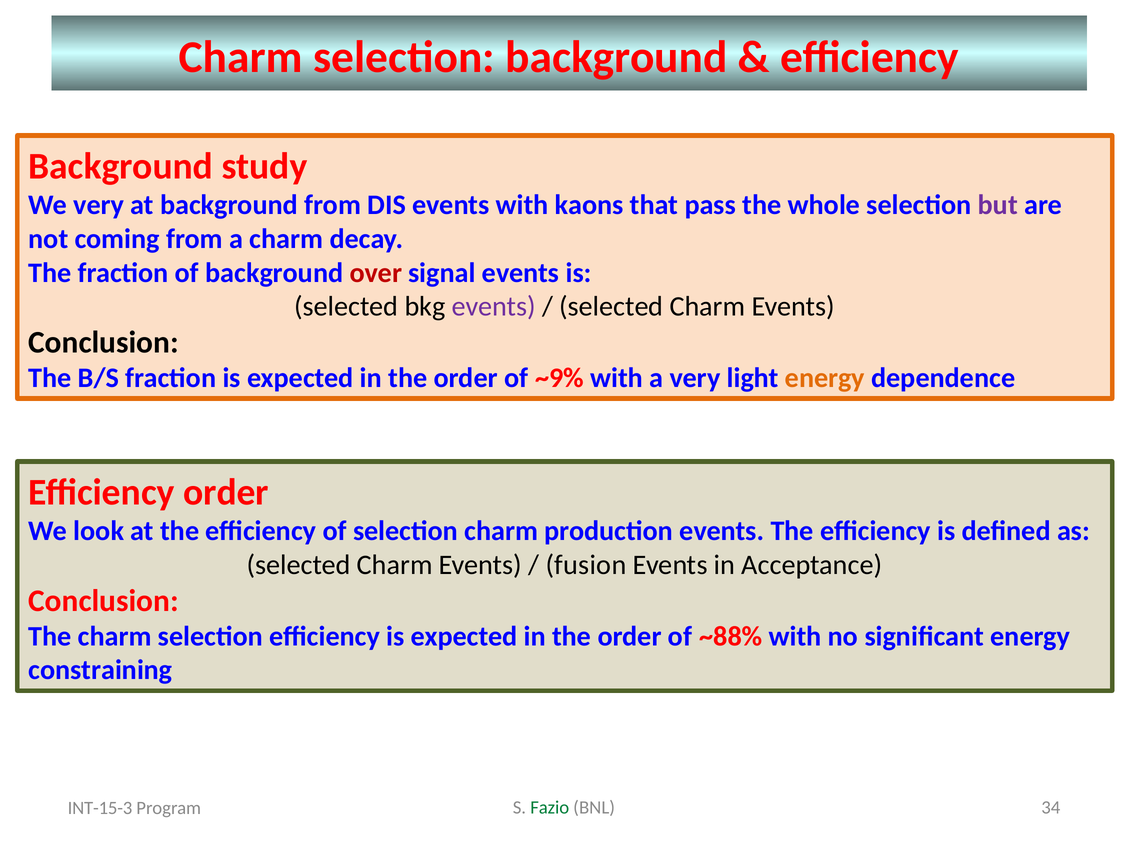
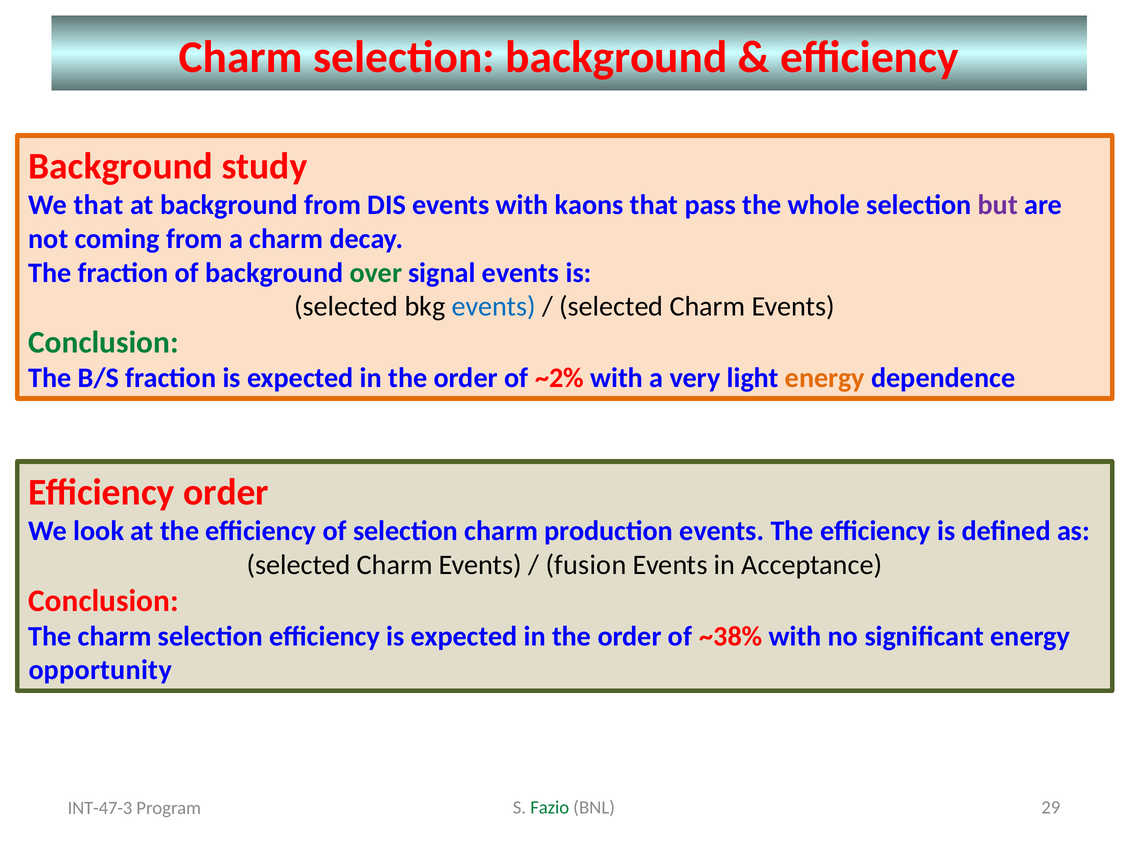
We very: very -> that
over colour: red -> green
events at (494, 307) colour: purple -> blue
Conclusion at (104, 343) colour: black -> green
~9%: ~9% -> ~2%
~88%: ~88% -> ~38%
constraining: constraining -> opportunity
34: 34 -> 29
INT-15-3: INT-15-3 -> INT-47-3
